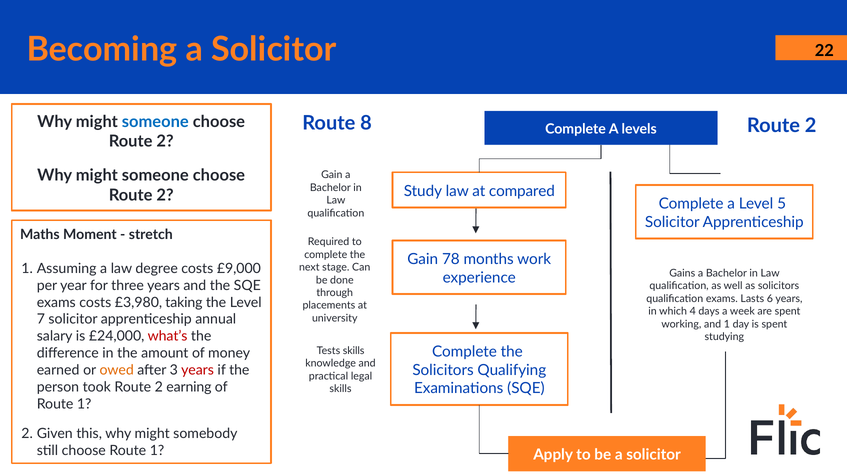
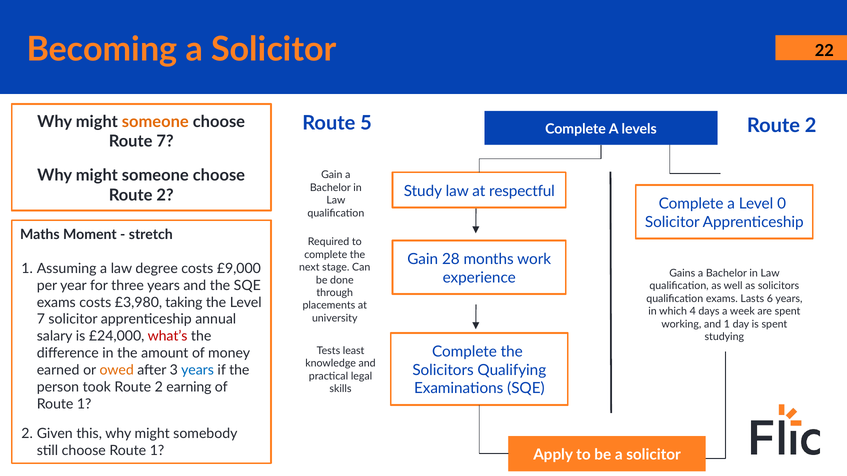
8: 8 -> 5
someone at (155, 122) colour: blue -> orange
2 at (165, 142): 2 -> 7
compared: compared -> respectful
5: 5 -> 0
78: 78 -> 28
Tests skills: skills -> least
years at (198, 370) colour: red -> blue
